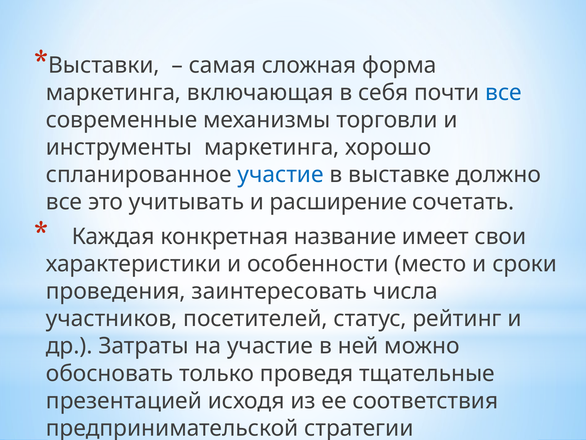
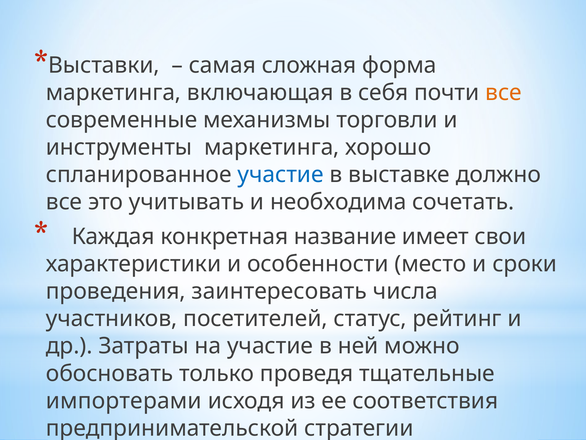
все at (503, 92) colour: blue -> orange
расширение: расширение -> необходима
презентацией: презентацией -> импортерами
